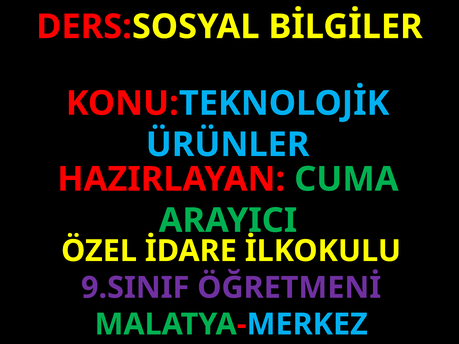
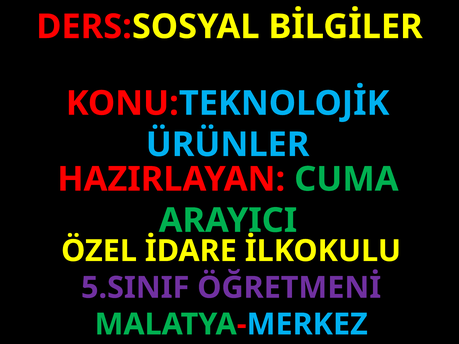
9.SINIF: 9.SINIF -> 5.SINIF
